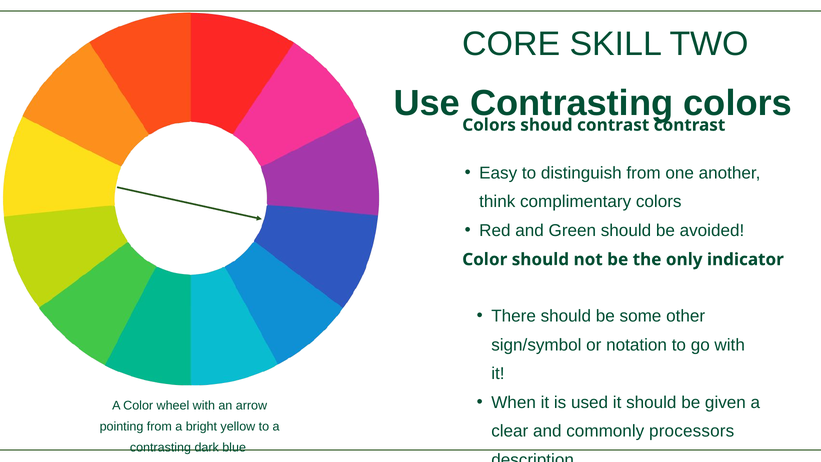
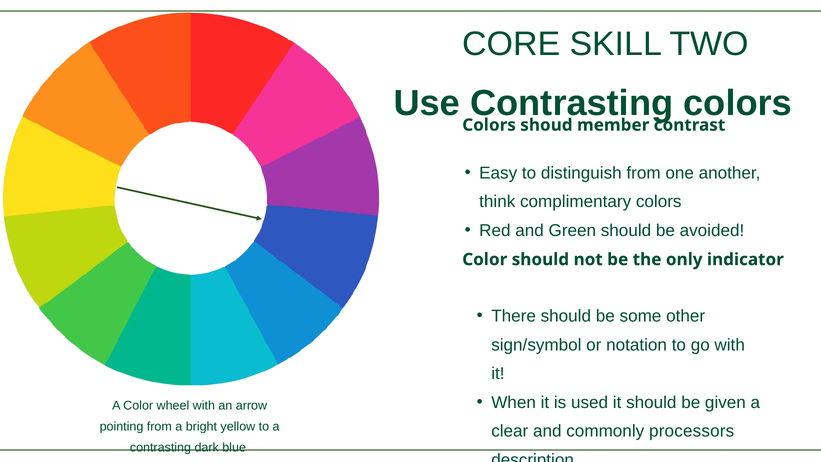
shoud contrast: contrast -> member
